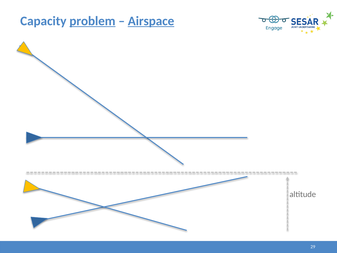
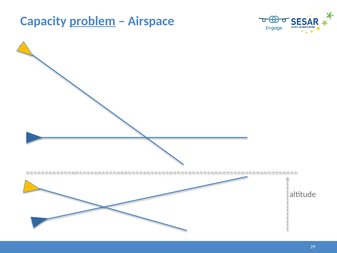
Airspace underline: present -> none
